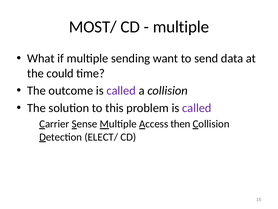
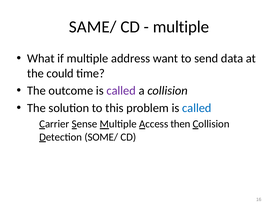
MOST/: MOST/ -> SAME/
sending: sending -> address
called at (197, 108) colour: purple -> blue
ELECT/: ELECT/ -> SOME/
